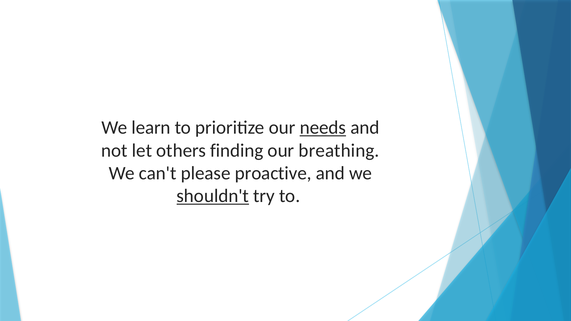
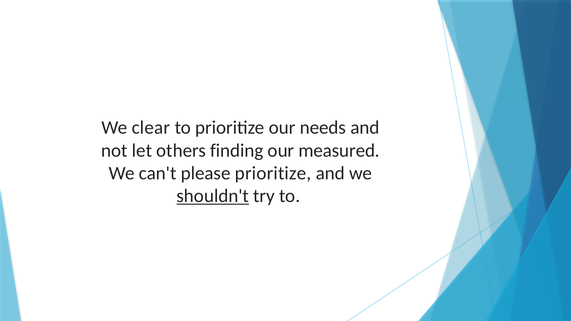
learn: learn -> clear
needs underline: present -> none
breathing: breathing -> measured
please proactive: proactive -> prioritize
